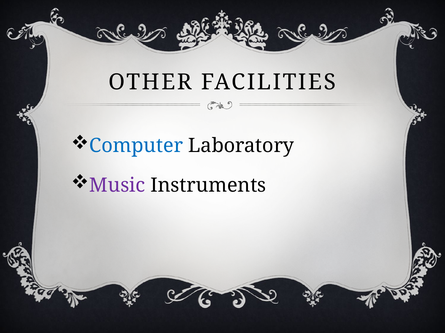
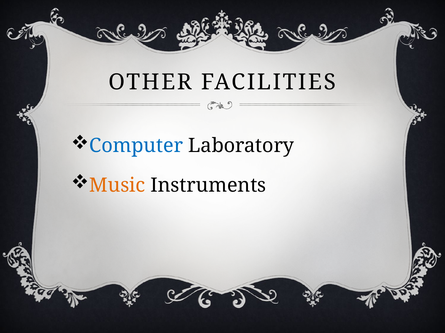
Music colour: purple -> orange
